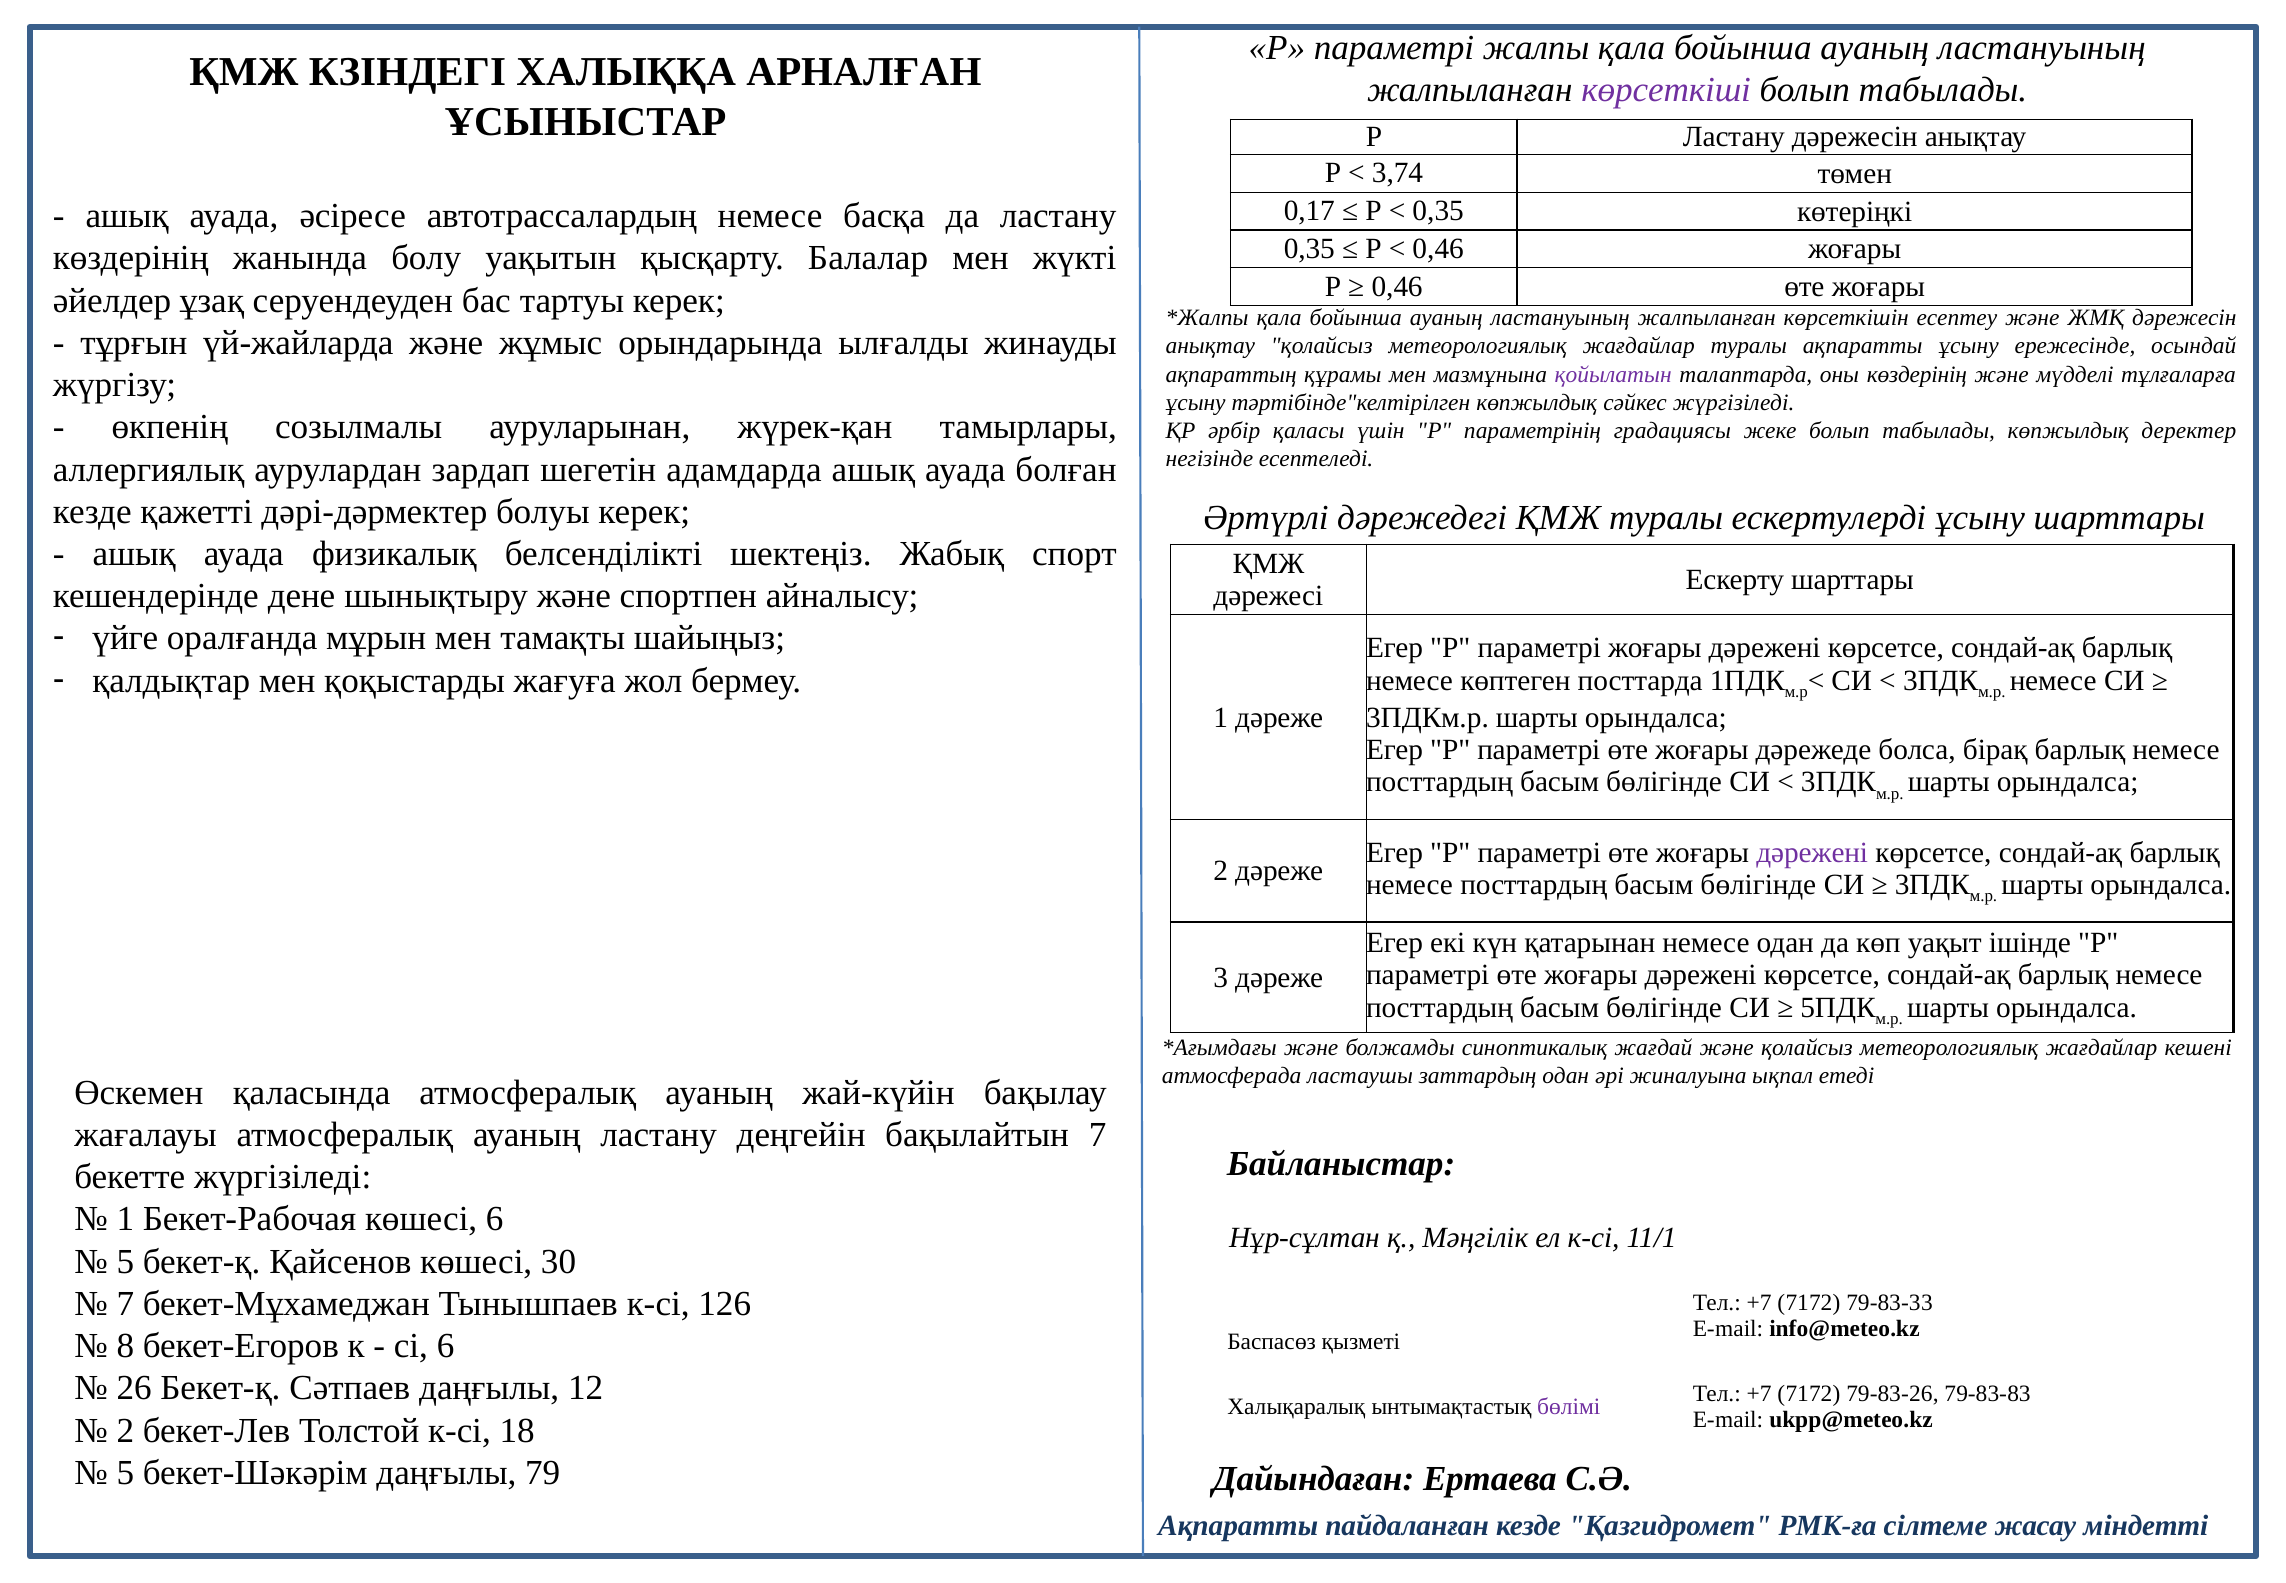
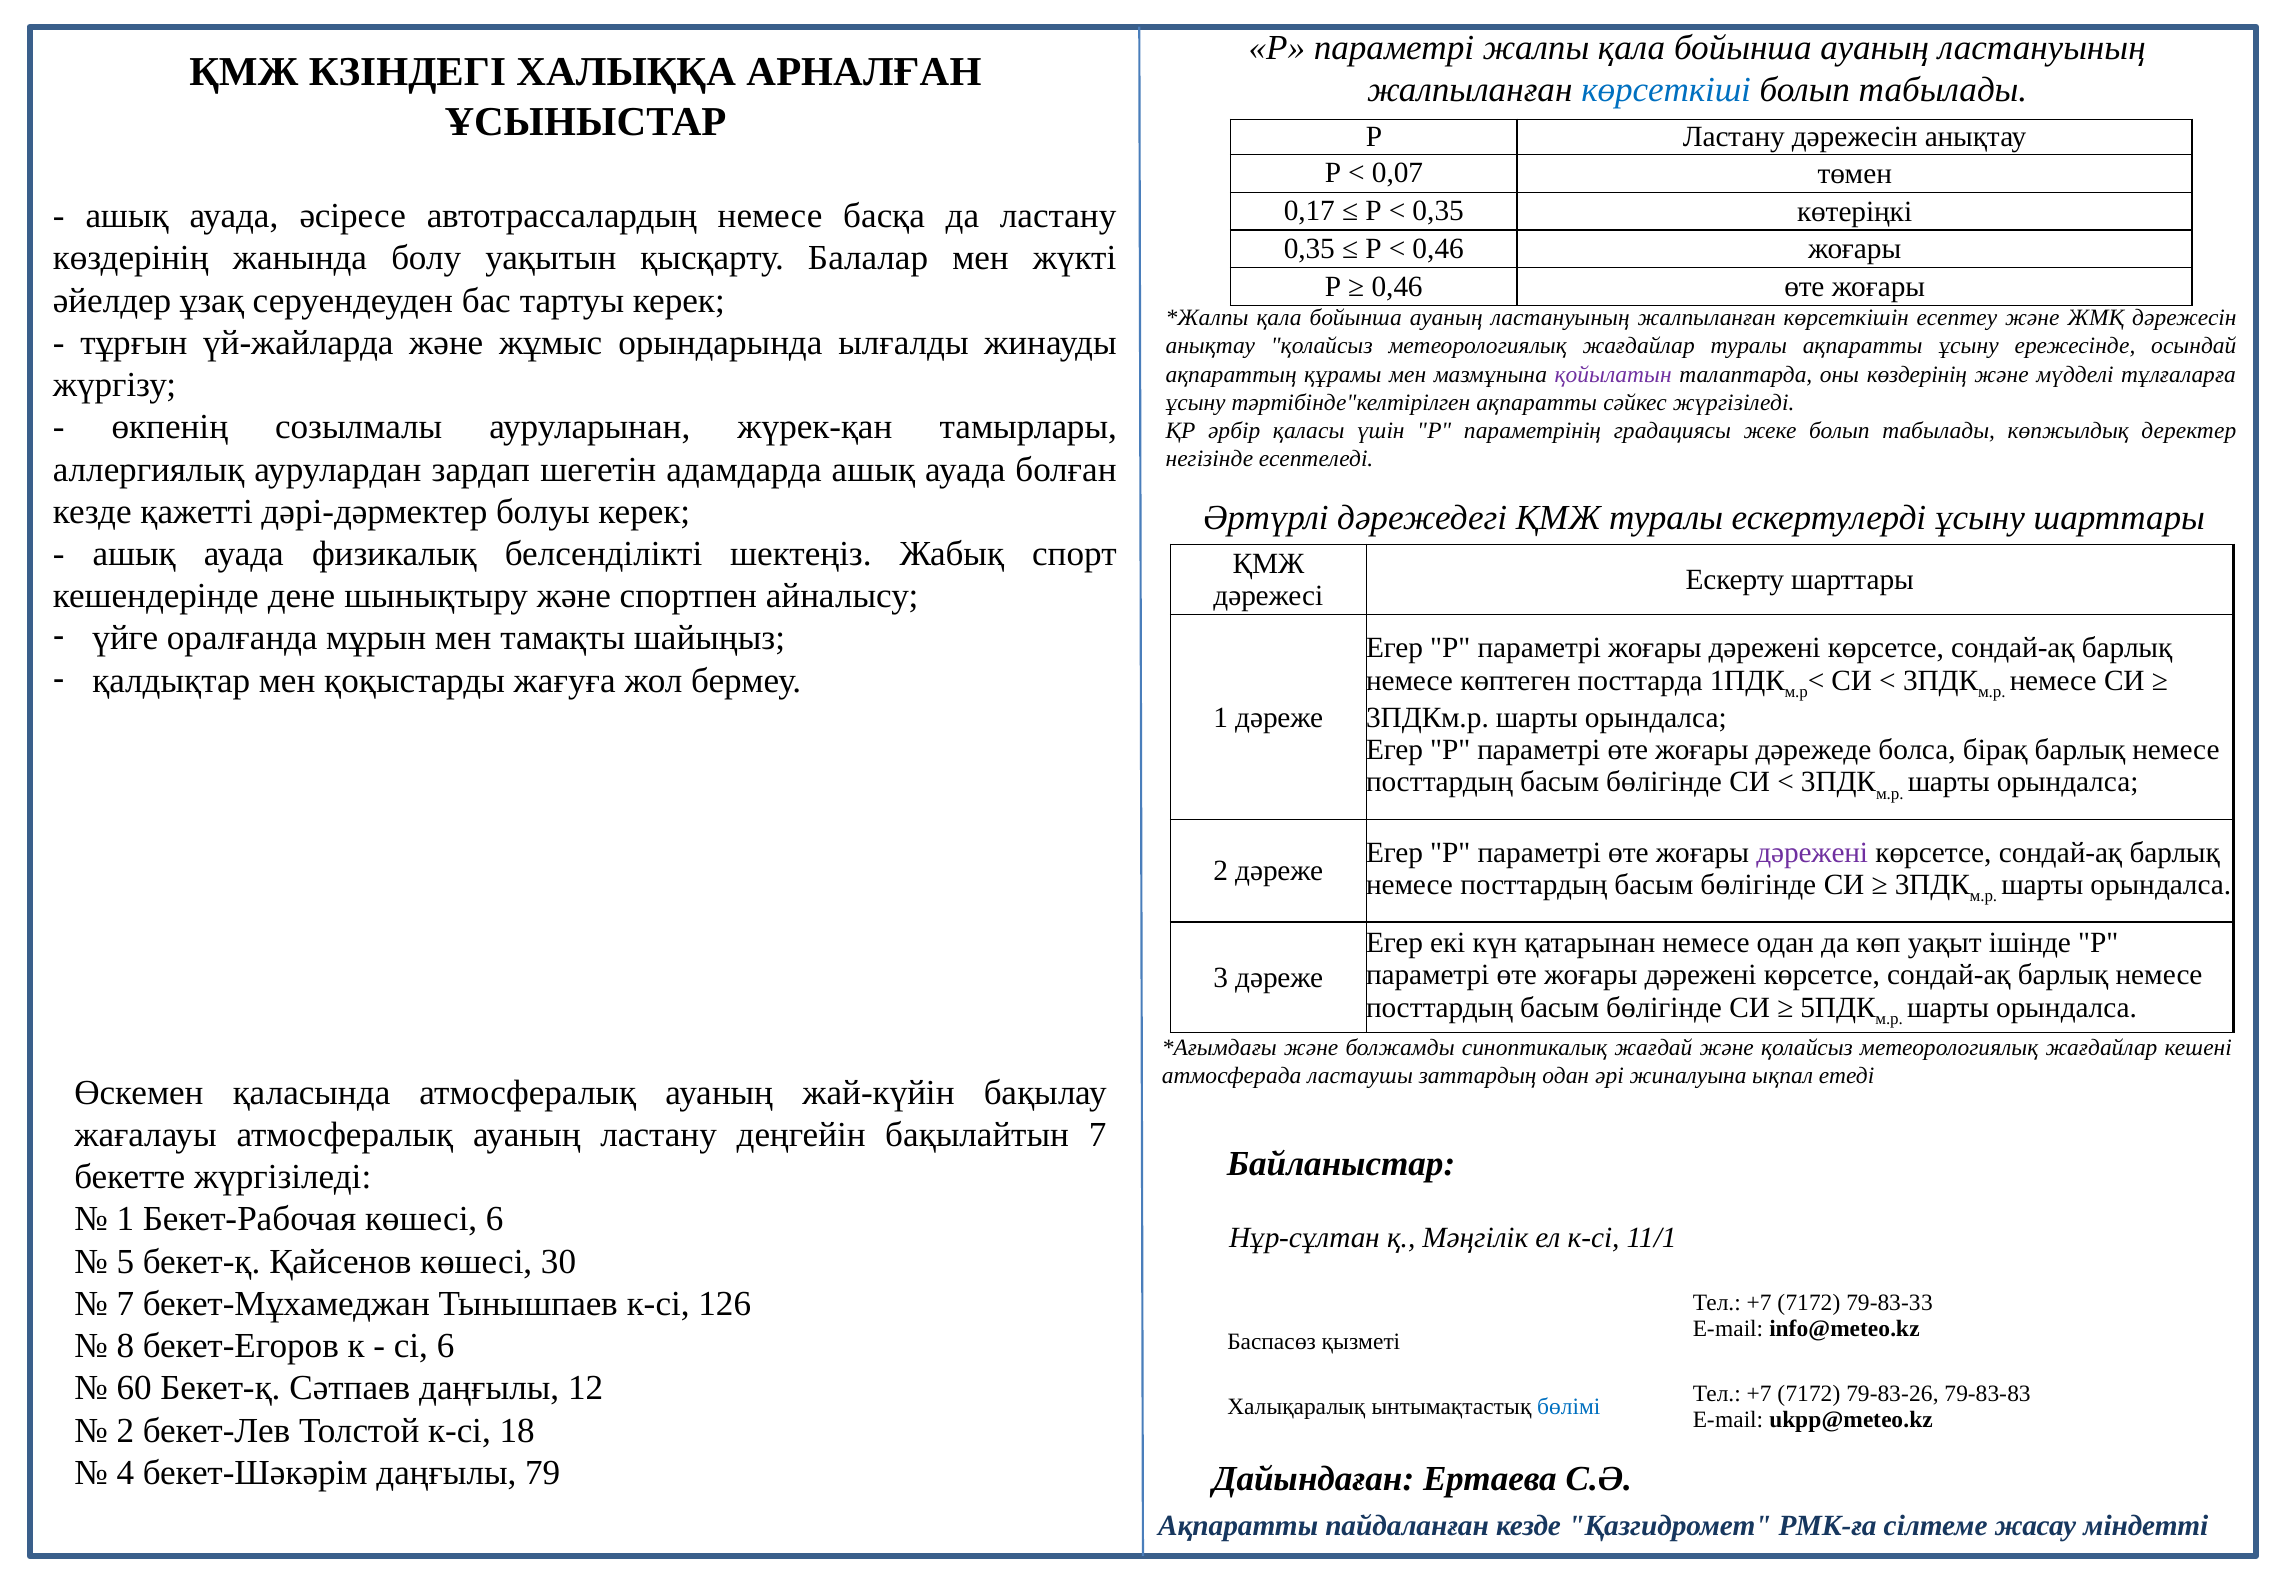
көрсеткіші colour: purple -> blue
3,74: 3,74 -> 0,07
тәртібінде"келтірілген көпжылдық: көпжылдық -> ақпаратты
26: 26 -> 60
бөлімі colour: purple -> blue
5 at (125, 1472): 5 -> 4
